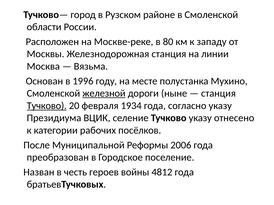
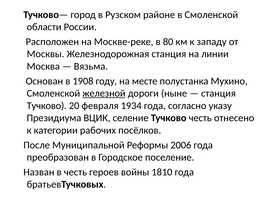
1996: 1996 -> 1908
Тучково at (47, 106) underline: present -> none
Тучково указу: указу -> честь
4812: 4812 -> 1810
